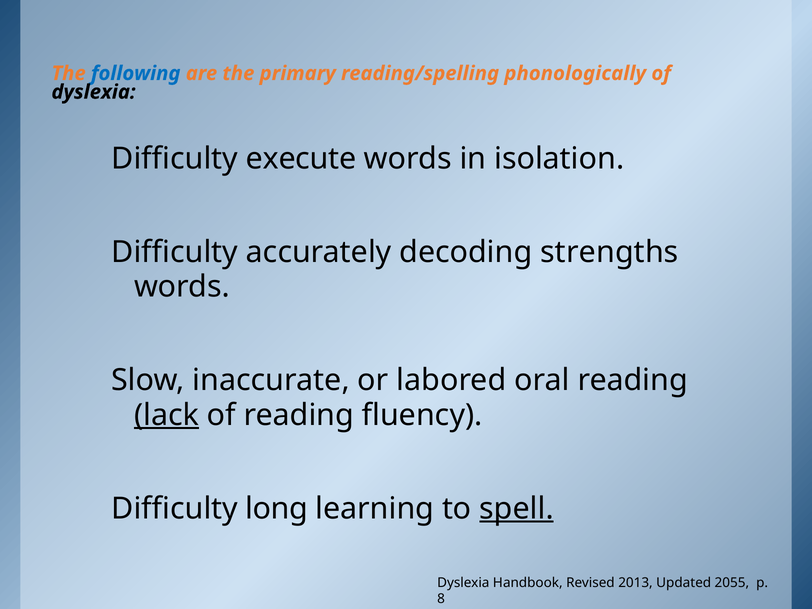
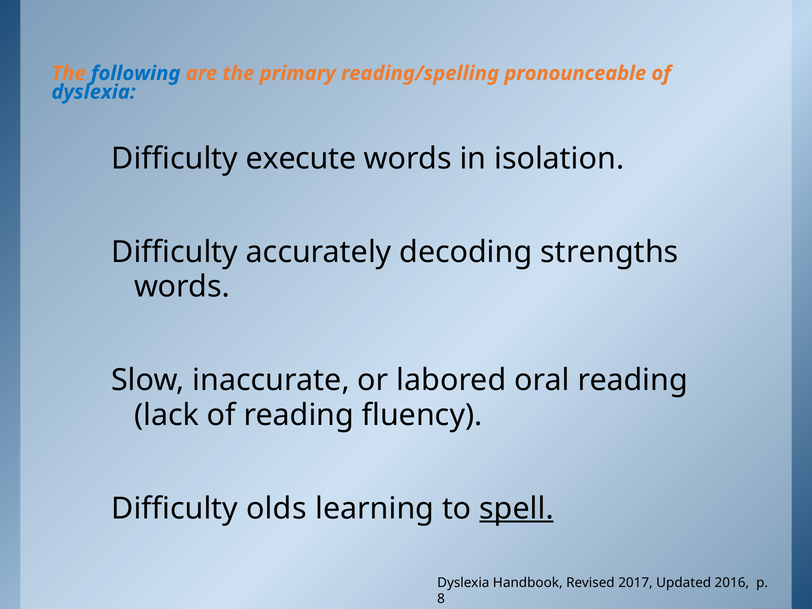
phonologically: phonologically -> pronounceable
dyslexia at (94, 92) colour: black -> blue
lack underline: present -> none
long: long -> olds
2013: 2013 -> 2017
2055: 2055 -> 2016
